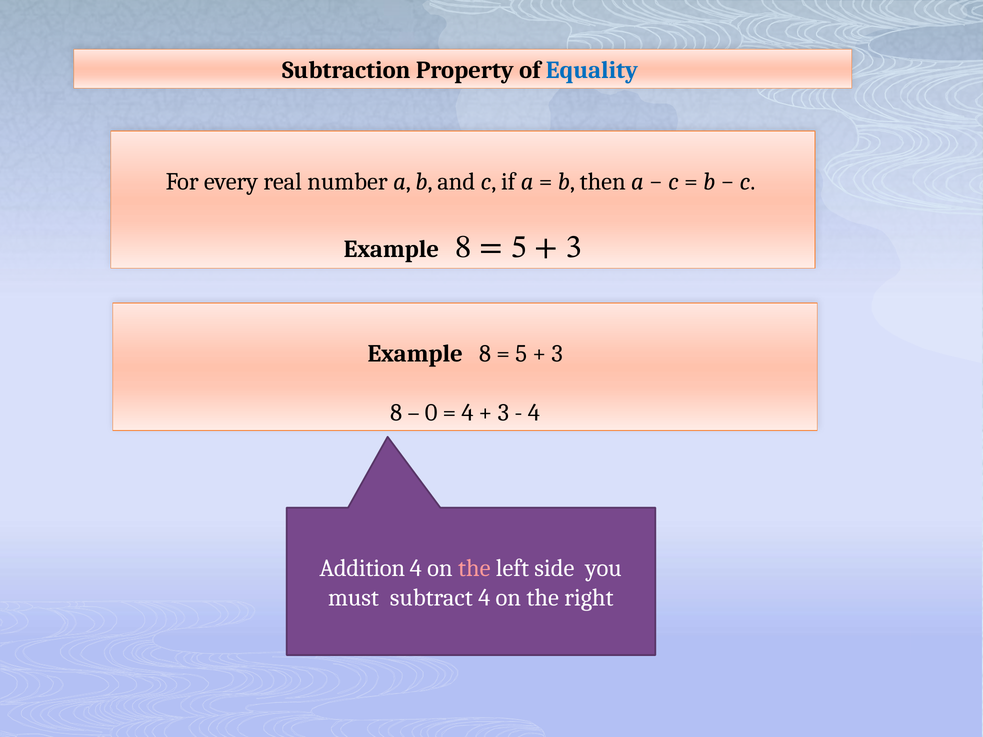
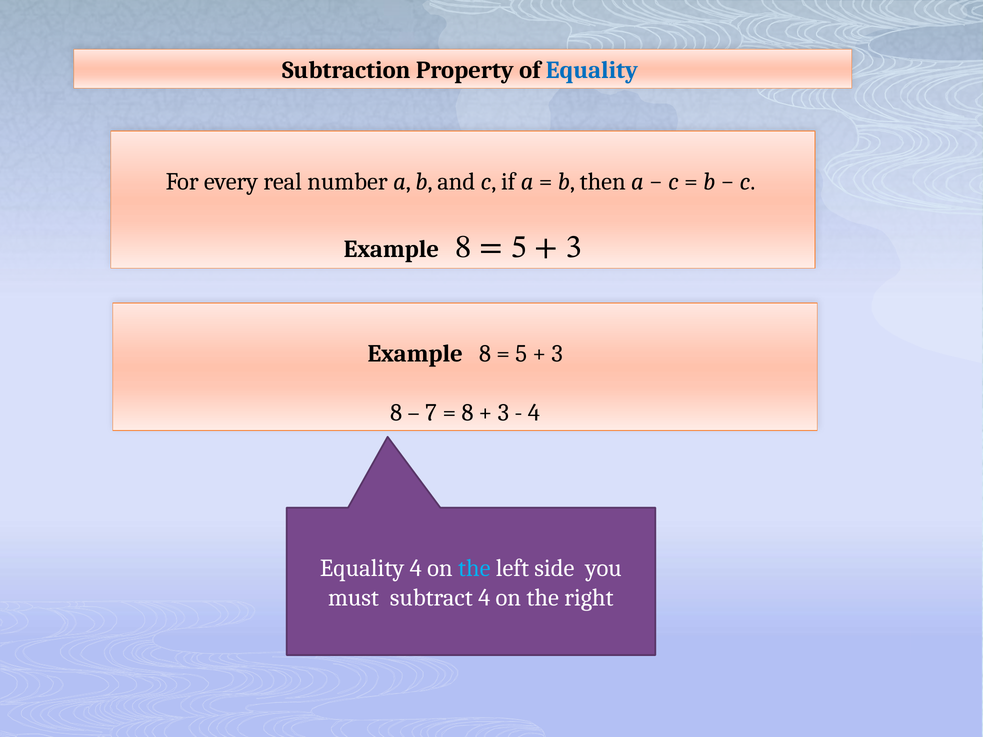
0: 0 -> 7
4 at (468, 413): 4 -> 8
Addition at (362, 569): Addition -> Equality
the at (474, 569) colour: pink -> light blue
